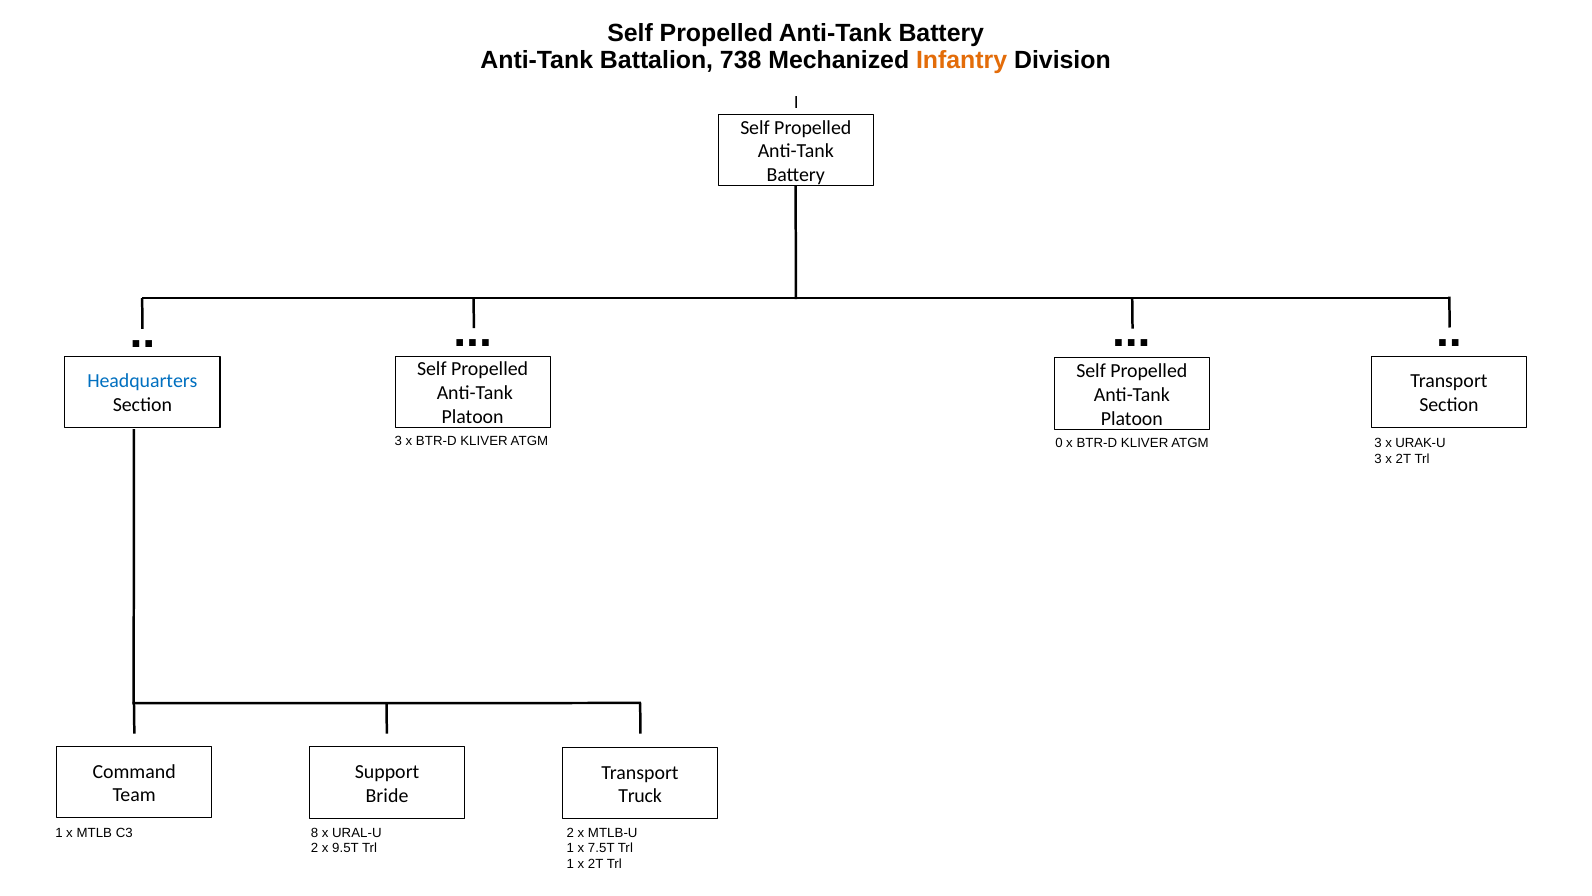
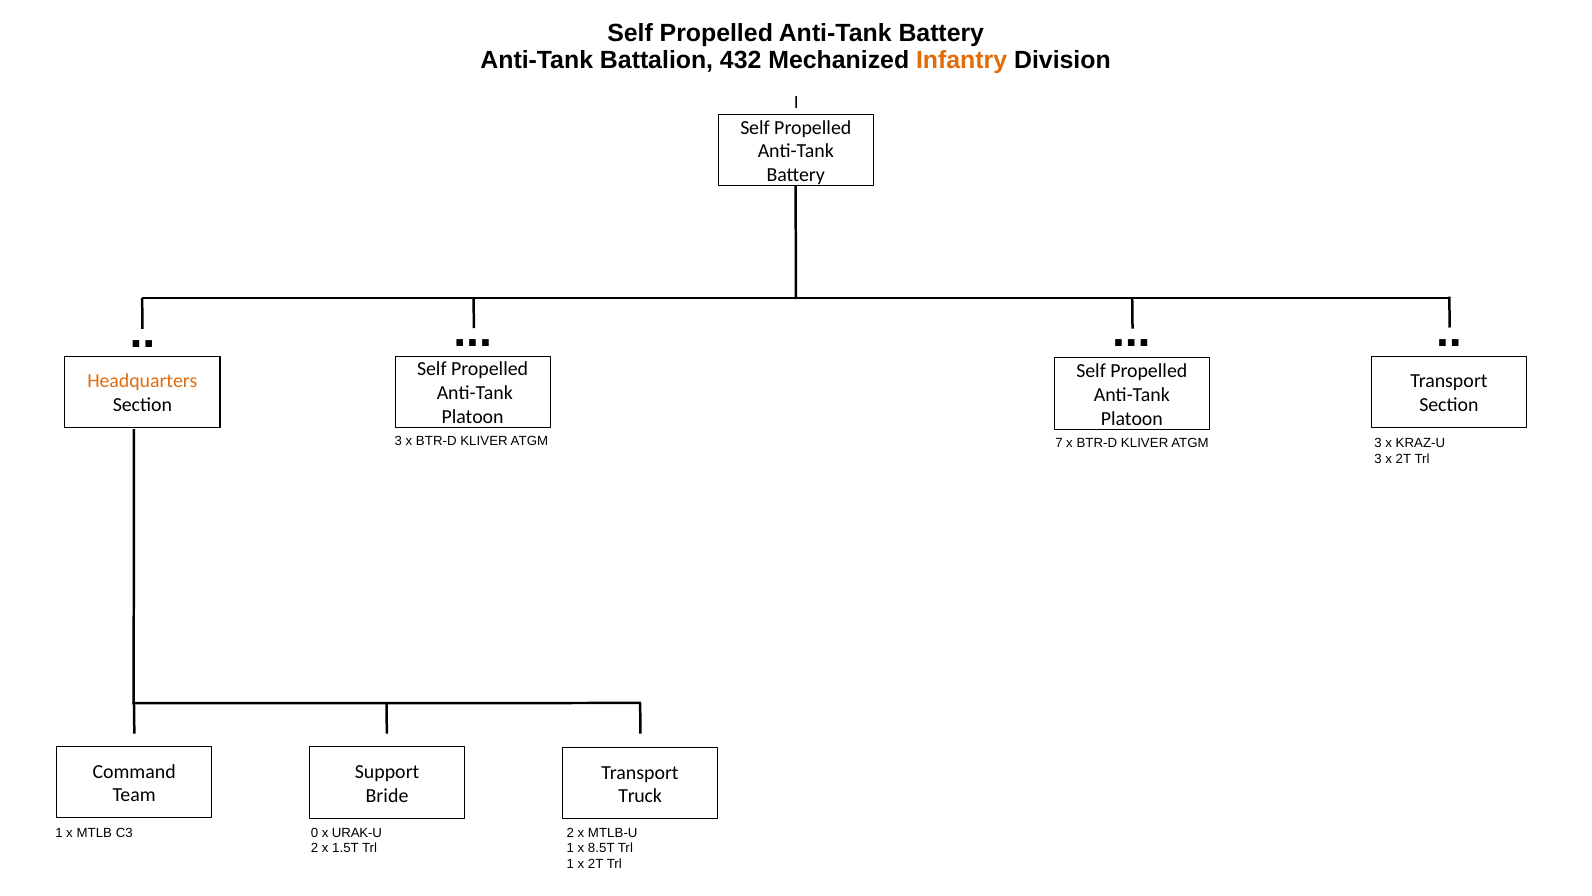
738: 738 -> 432
Headquarters colour: blue -> orange
0: 0 -> 7
URAK-U: URAK-U -> KRAZ-U
8: 8 -> 0
URAL-U: URAL-U -> URAK-U
9.5T: 9.5T -> 1.5T
7.5T: 7.5T -> 8.5T
